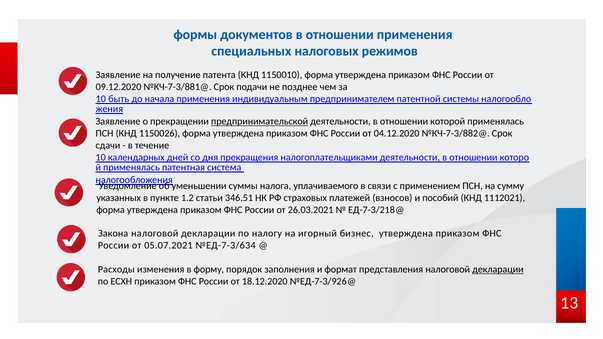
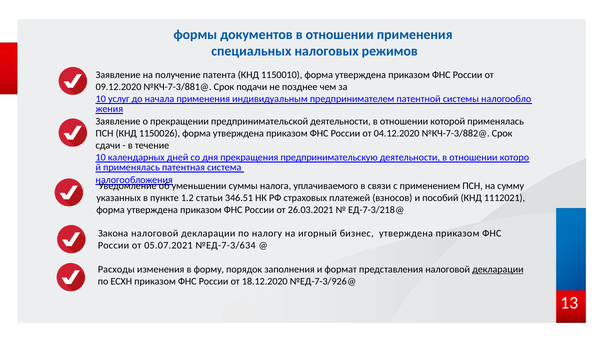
быть: быть -> услуг
предпринимательской underline: present -> none
налогоплательщиками: налогоплательщиками -> предпринимательскую
